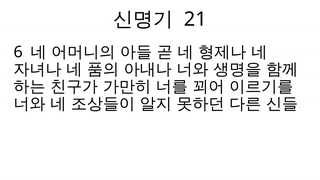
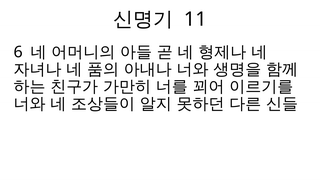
21: 21 -> 11
